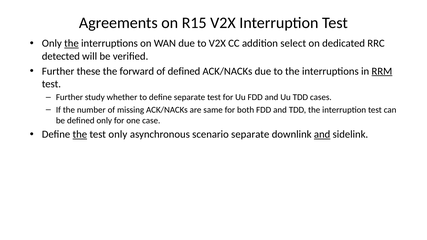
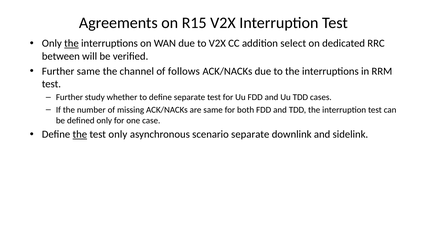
detected: detected -> between
Further these: these -> same
forward: forward -> channel
of defined: defined -> follows
RRM underline: present -> none
and at (322, 135) underline: present -> none
